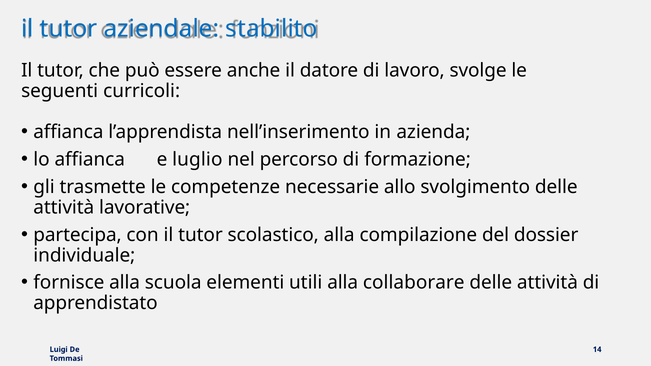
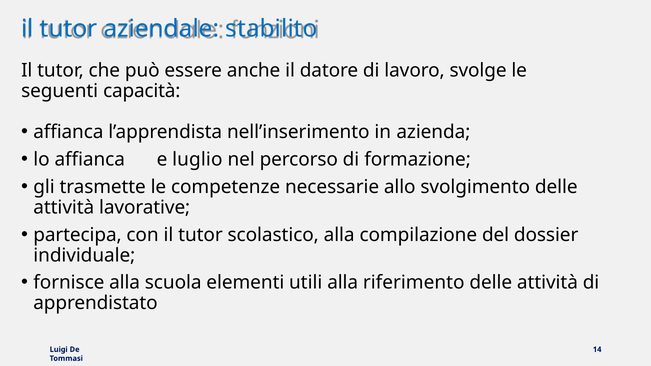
curricoli: curricoli -> capacità
collaborare: collaborare -> riferimento
